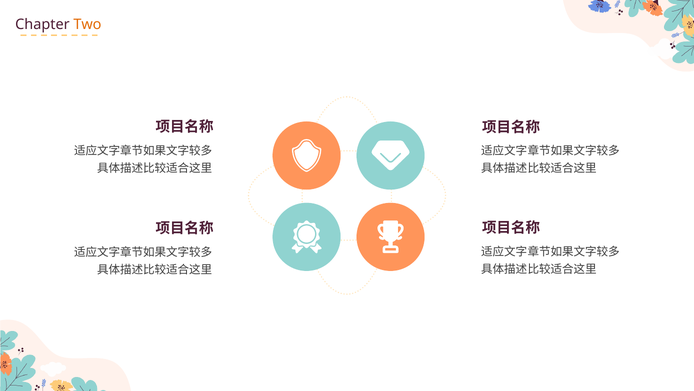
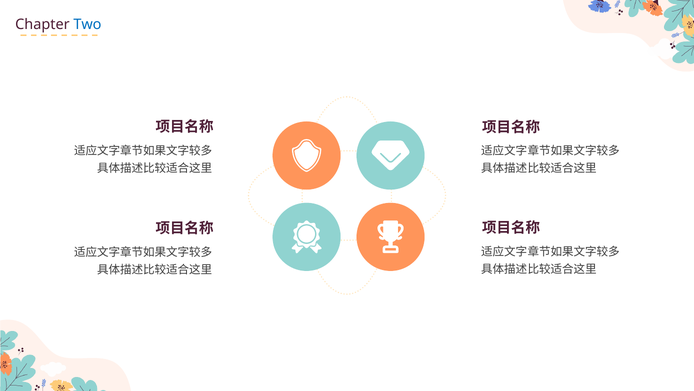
Two colour: orange -> blue
